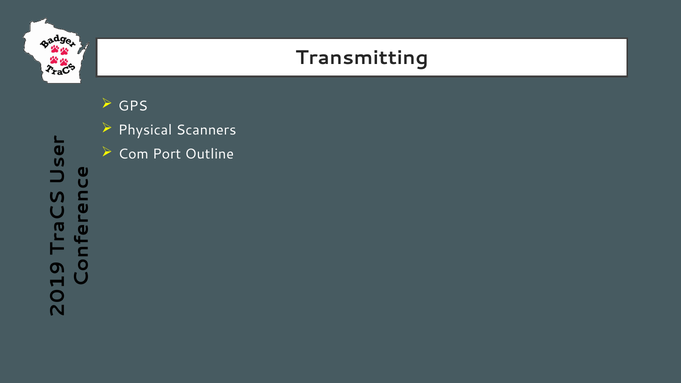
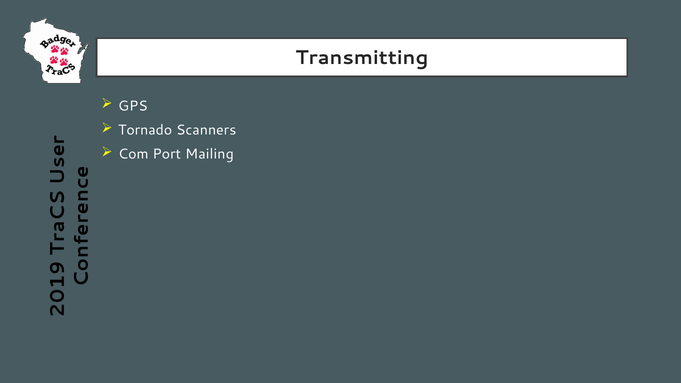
Physical: Physical -> Tornado
Outline: Outline -> Mailing
